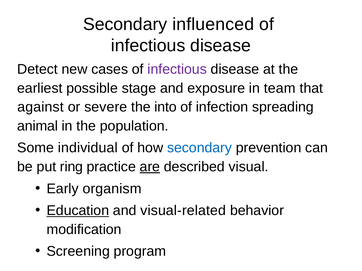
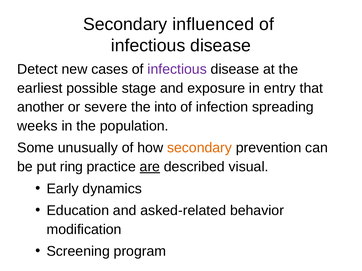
team: team -> entry
against: against -> another
animal: animal -> weeks
individual: individual -> unusually
secondary at (200, 148) colour: blue -> orange
organism: organism -> dynamics
Education underline: present -> none
visual-related: visual-related -> asked-related
